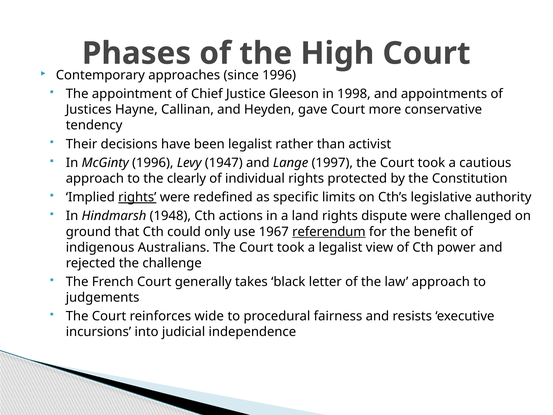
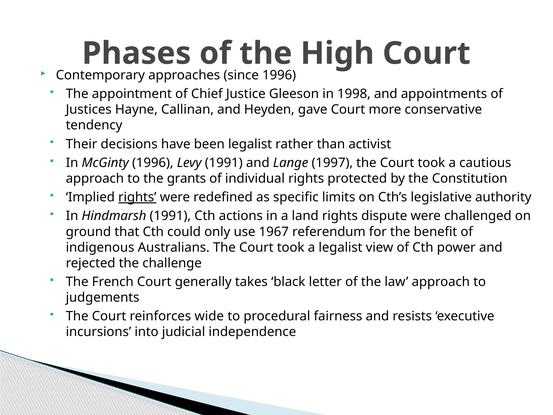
Levy 1947: 1947 -> 1991
clearly: clearly -> grants
Hindmarsh 1948: 1948 -> 1991
referendum underline: present -> none
